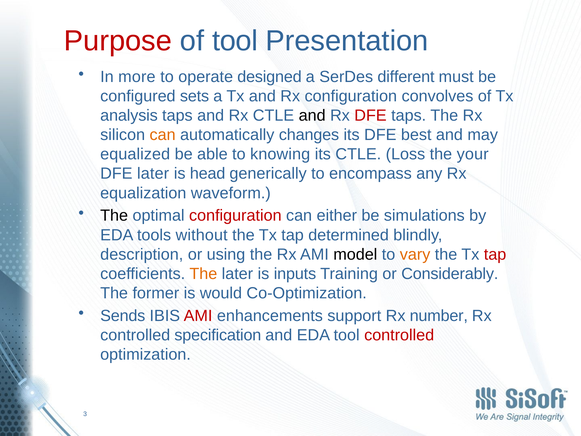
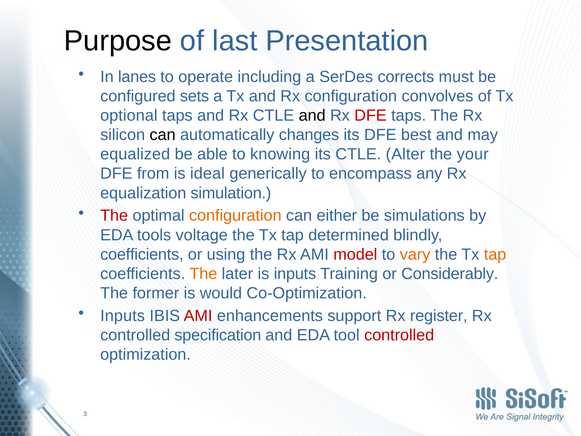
Purpose colour: red -> black
of tool: tool -> last
more: more -> lanes
designed: designed -> including
different: different -> corrects
analysis: analysis -> optional
can at (163, 135) colour: orange -> black
Loss: Loss -> Alter
DFE later: later -> from
head: head -> ideal
waveform: waveform -> simulation
The at (114, 216) colour: black -> red
configuration at (235, 216) colour: red -> orange
without: without -> voltage
description at (142, 254): description -> coefficients
model colour: black -> red
tap at (495, 254) colour: red -> orange
Sends at (123, 316): Sends -> Inputs
number: number -> register
